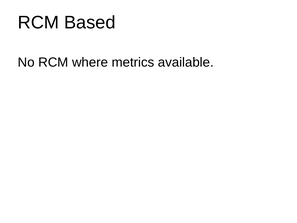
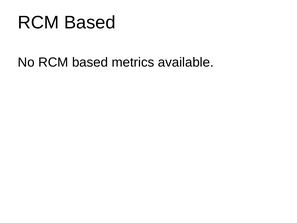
No RCM where: where -> based
